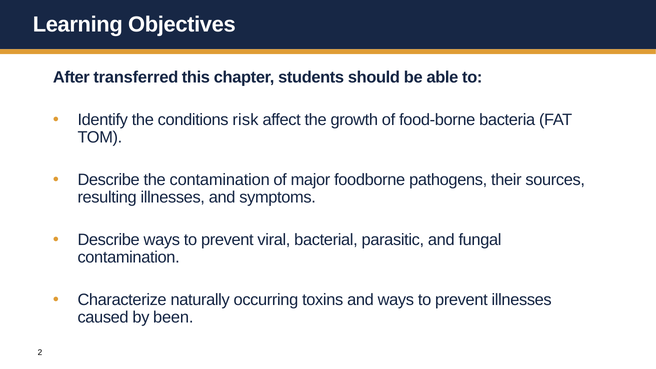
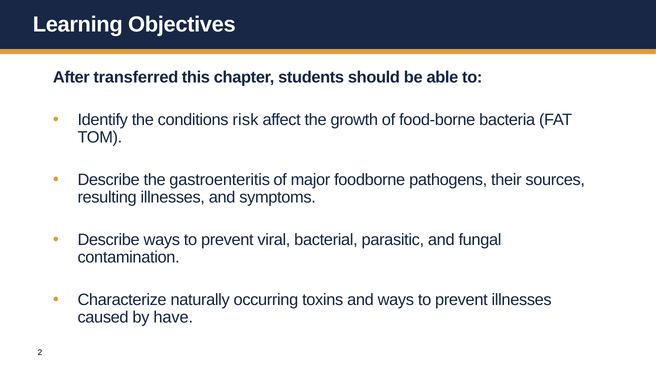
the contamination: contamination -> gastroenteritis
been: been -> have
